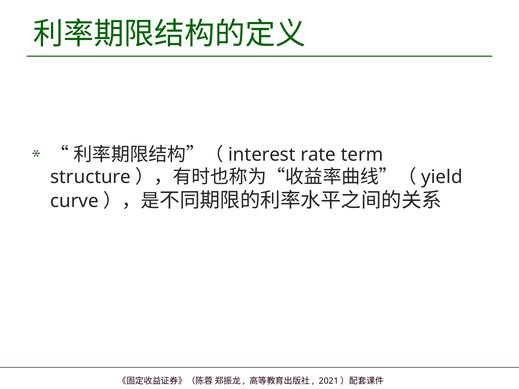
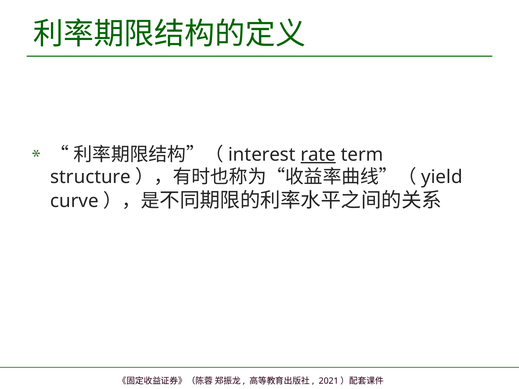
rate underline: none -> present
